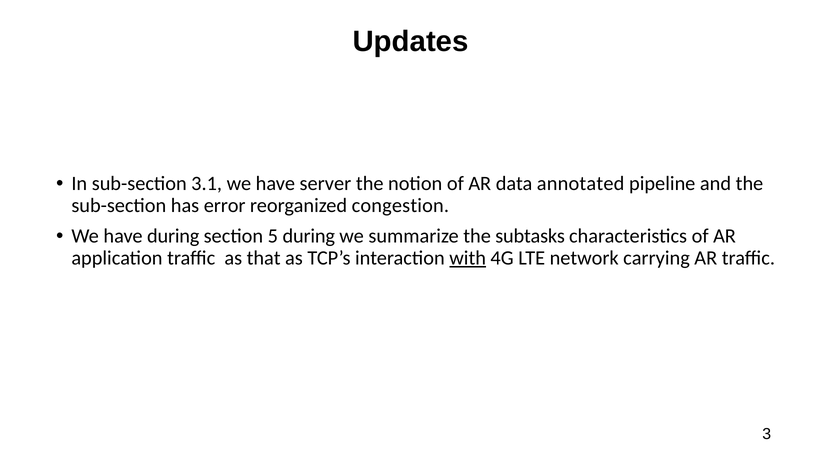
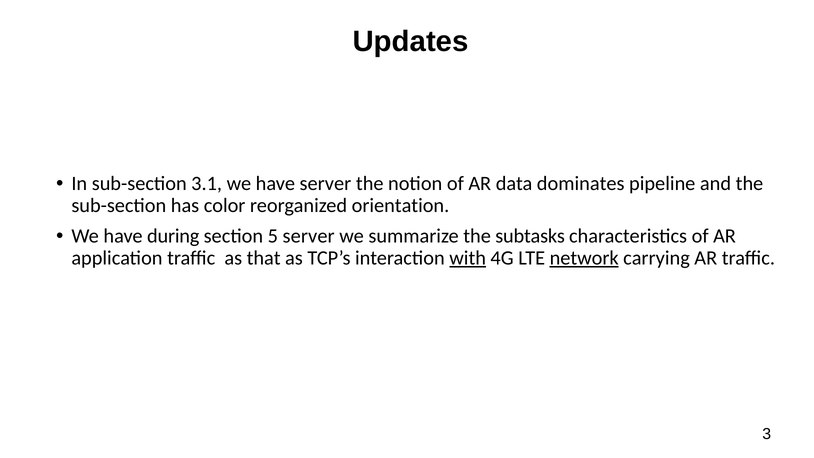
annotated: annotated -> dominates
error: error -> color
congestion: congestion -> orientation
5 during: during -> server
network underline: none -> present
